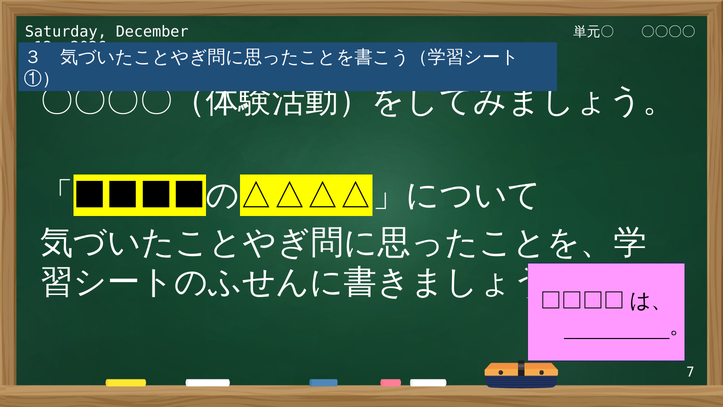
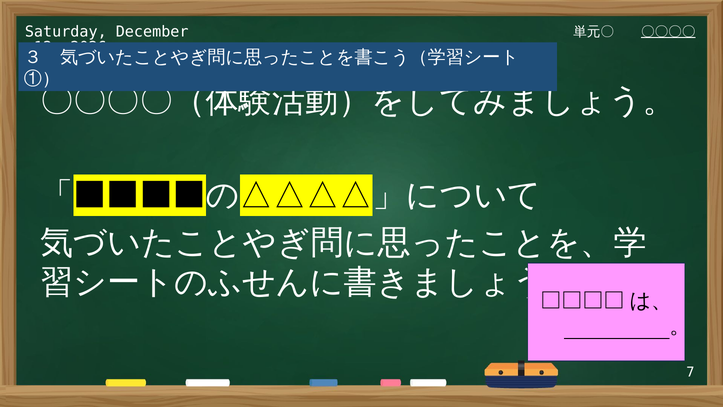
〇〇〇〇 underline: none -> present
